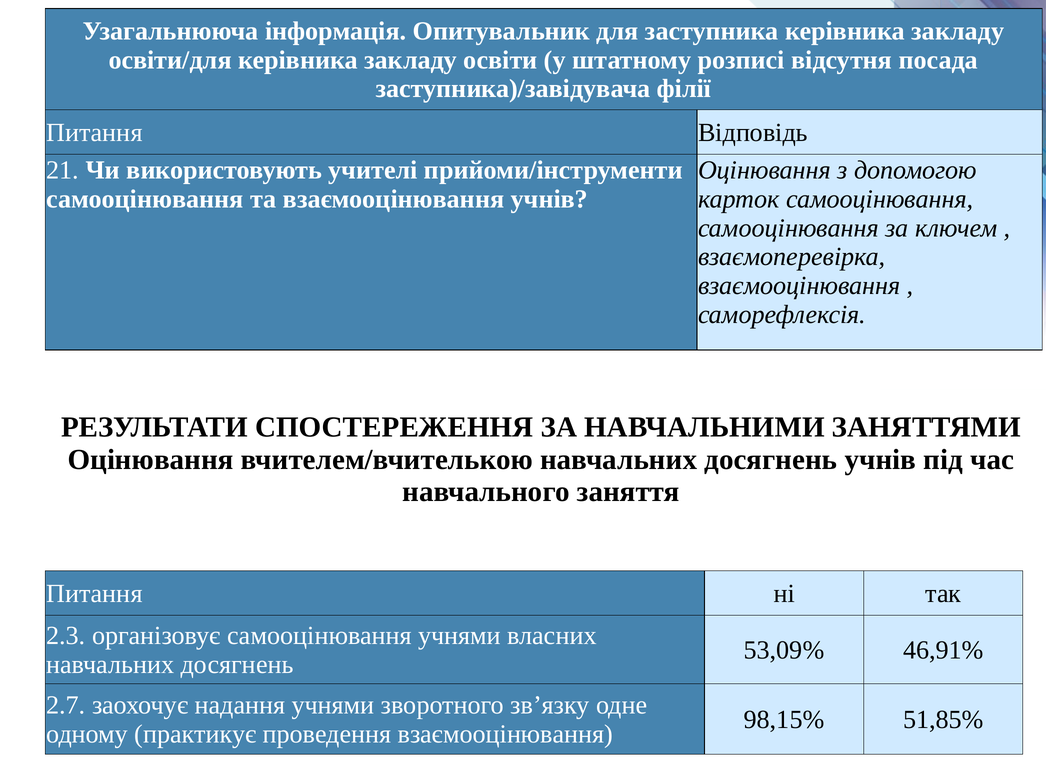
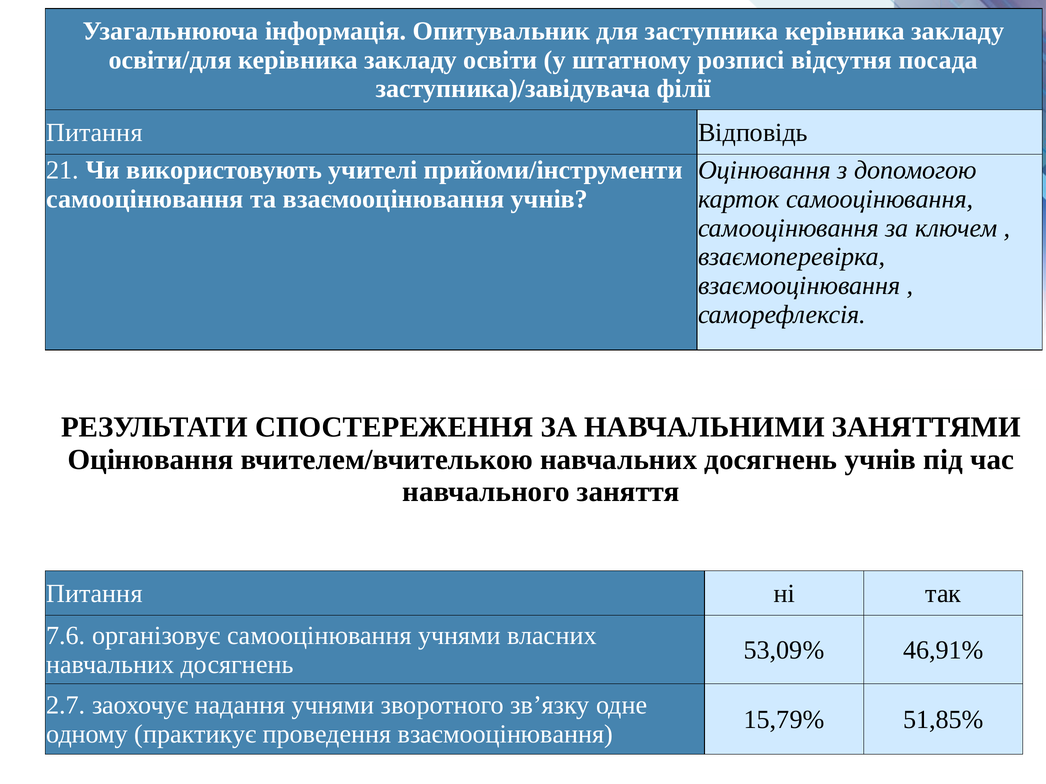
2.3: 2.3 -> 7.6
98,15%: 98,15% -> 15,79%
